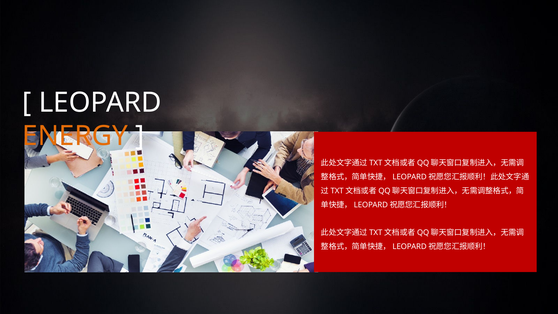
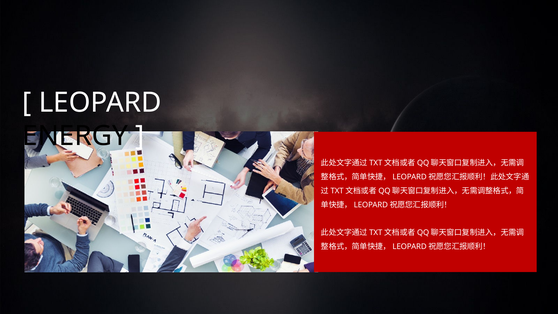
ENERGY colour: orange -> black
